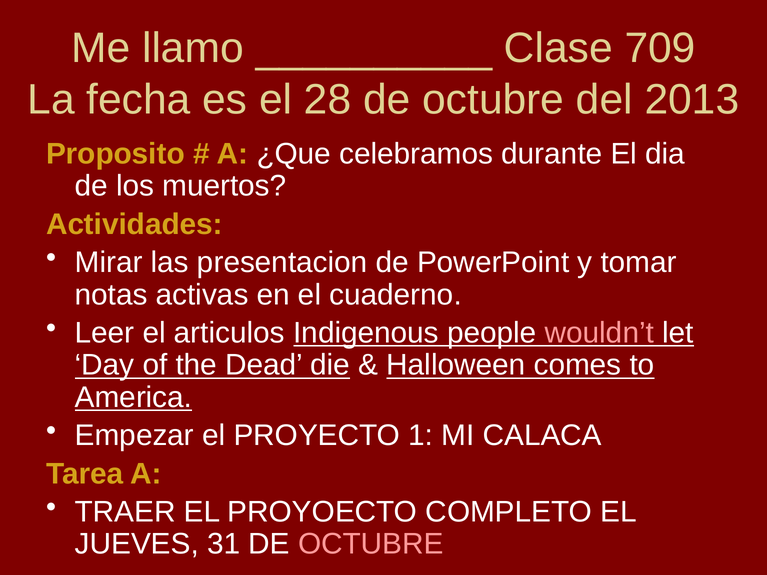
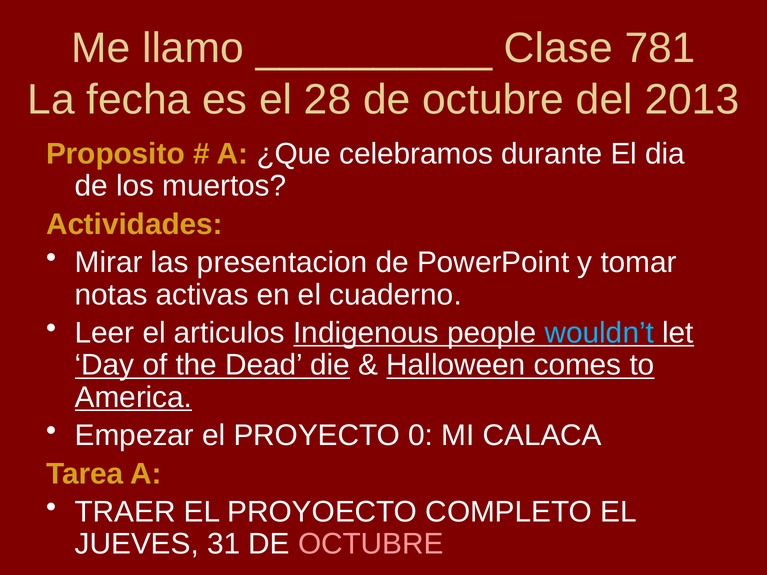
709: 709 -> 781
wouldn’t colour: pink -> light blue
1: 1 -> 0
